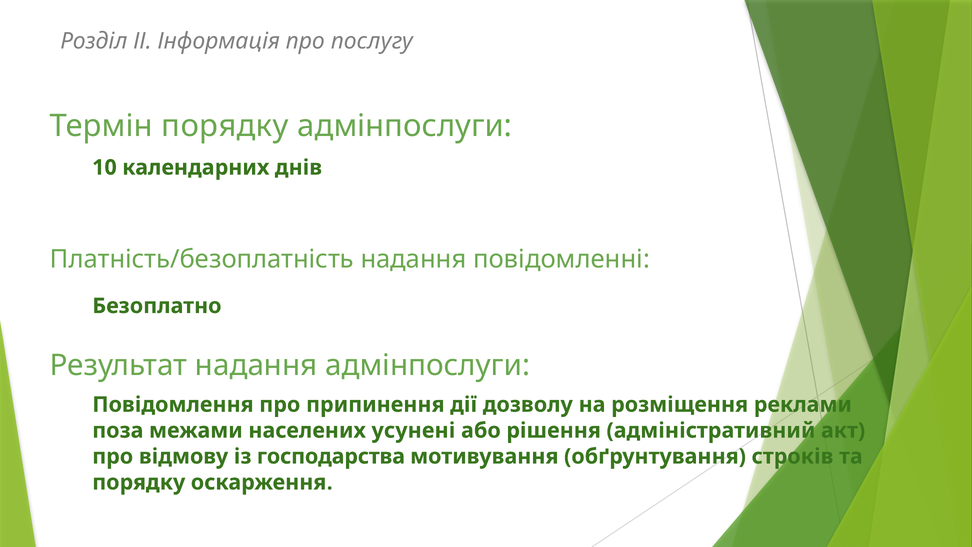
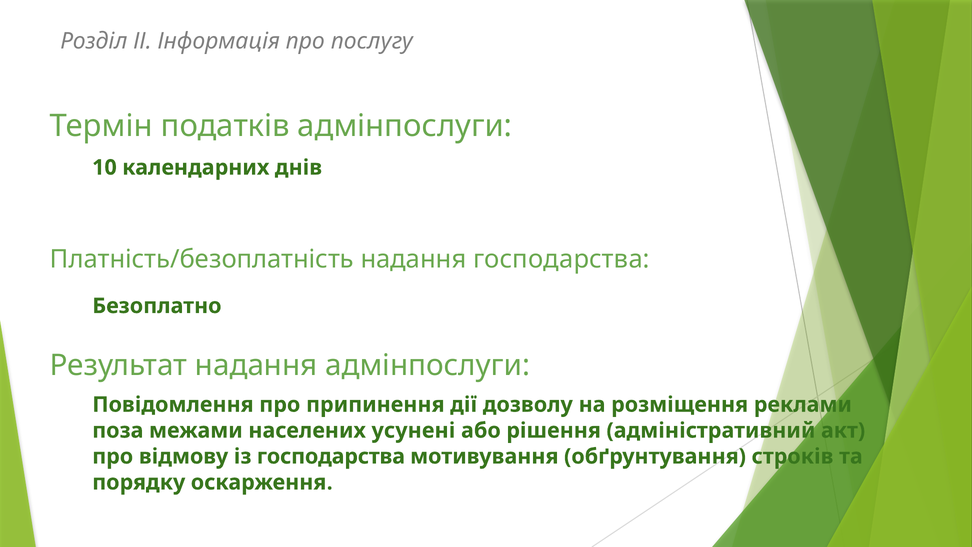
Термін порядку: порядку -> податків
надання повідомленні: повідомленні -> господарства
